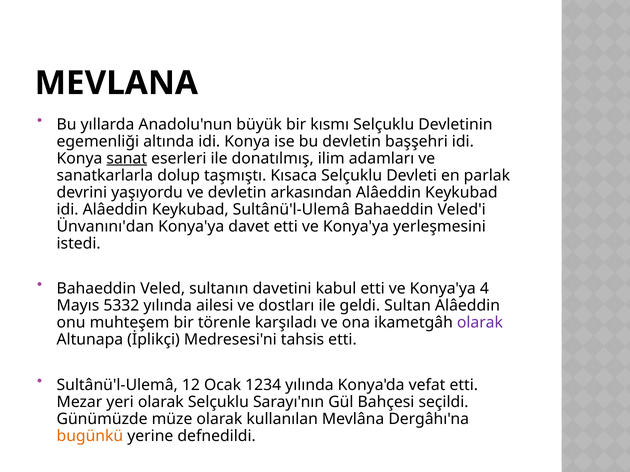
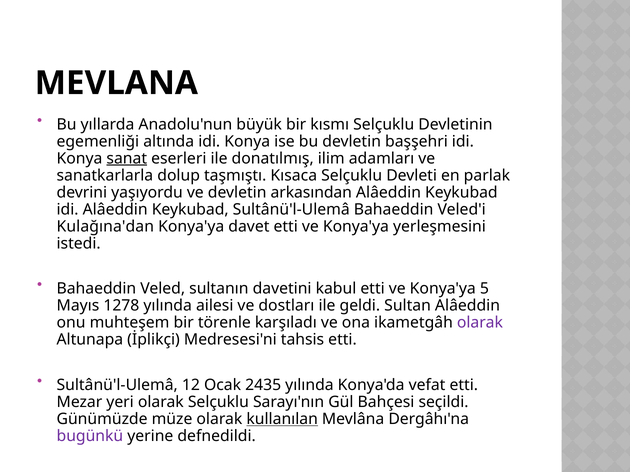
Ünvanını'dan: Ünvanını'dan -> Kulağına'dan
4: 4 -> 5
5332: 5332 -> 1278
1234: 1234 -> 2435
kullanılan underline: none -> present
bugünkü colour: orange -> purple
